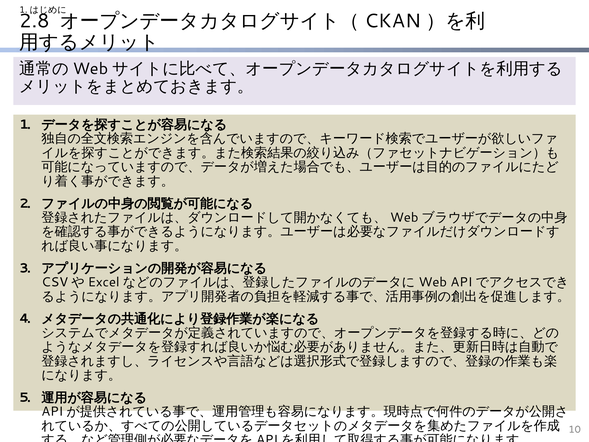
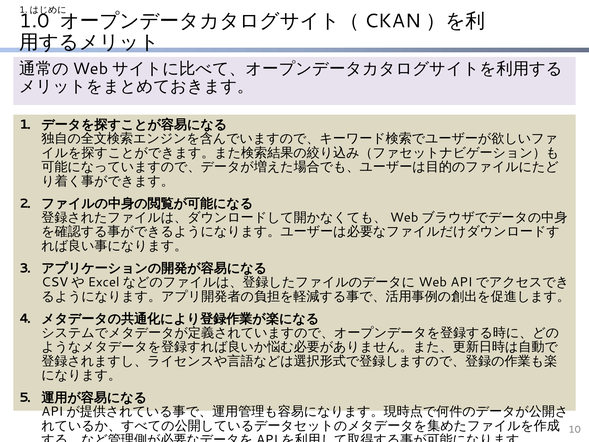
2.8: 2.8 -> 1.0
